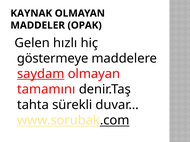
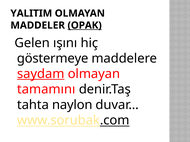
KAYNAK: KAYNAK -> YALITIM
OPAK underline: none -> present
hızlı: hızlı -> ışını
sürekli: sürekli -> naylon
